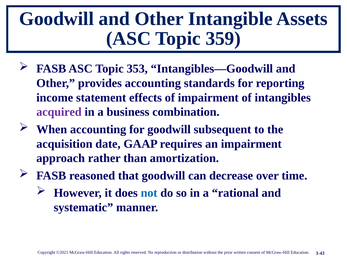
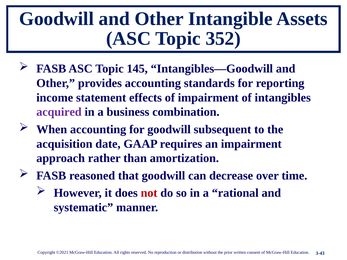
359: 359 -> 352
353: 353 -> 145
not colour: blue -> red
